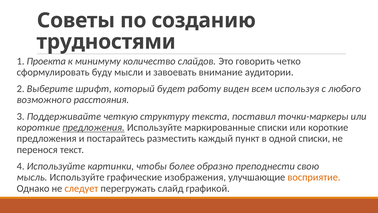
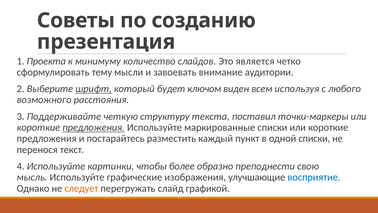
трудностями: трудностями -> презентация
говорить: говорить -> является
буду: буду -> тему
шрифт underline: none -> present
работу: работу -> ключом
восприятие colour: orange -> blue
